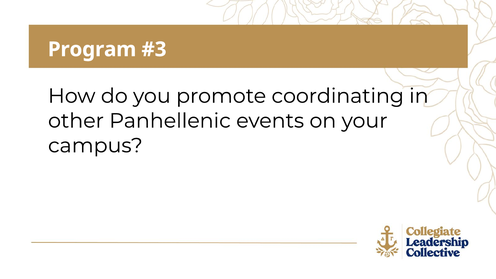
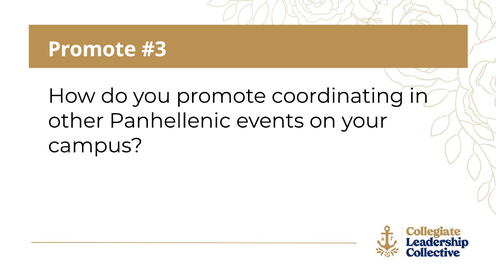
Program at (92, 49): Program -> Promote
